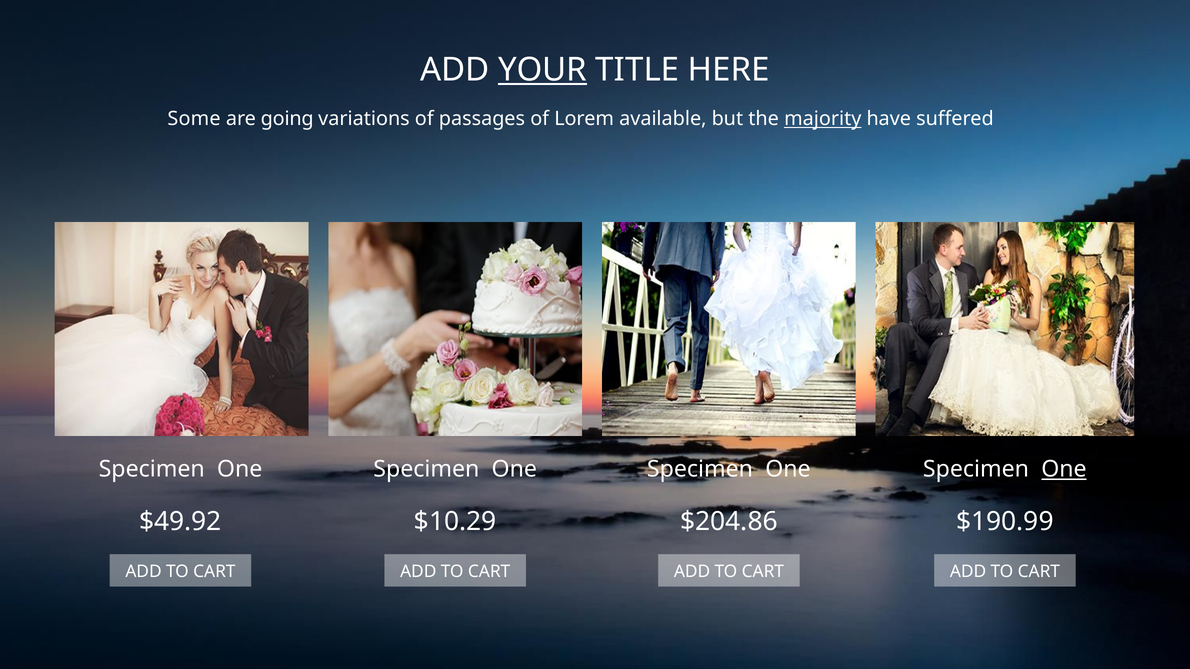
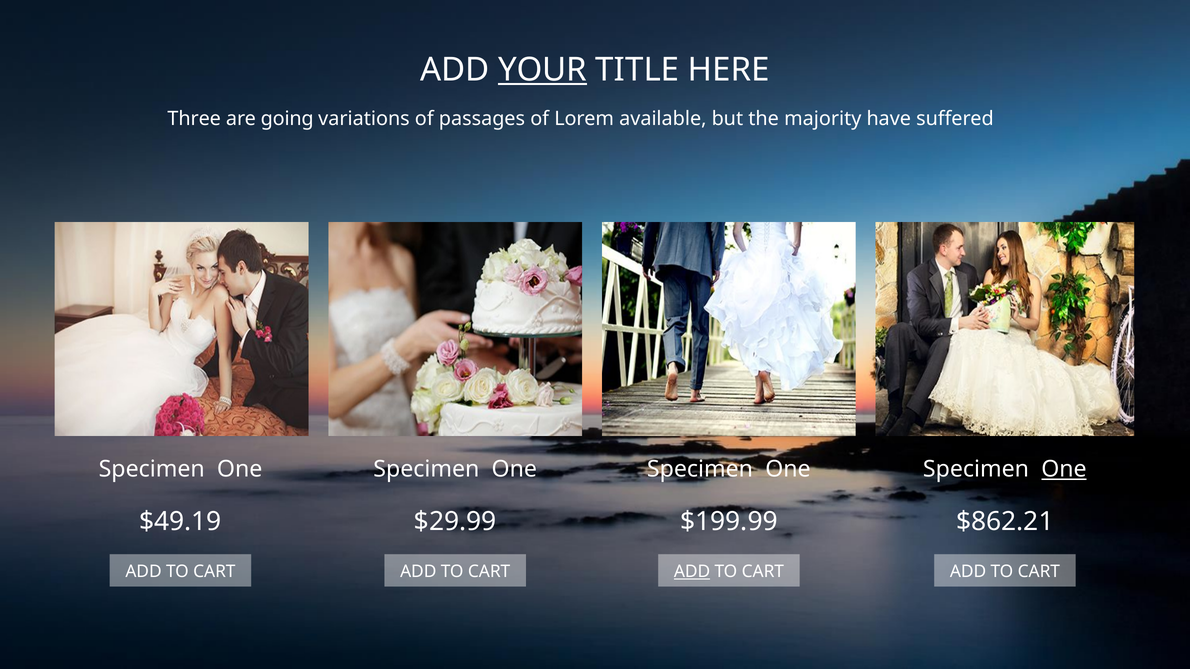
Some: Some -> Three
majority underline: present -> none
$49.92: $49.92 -> $49.19
$10.29: $10.29 -> $29.99
$204.86: $204.86 -> $199.99
$190.99: $190.99 -> $862.21
ADD at (692, 572) underline: none -> present
